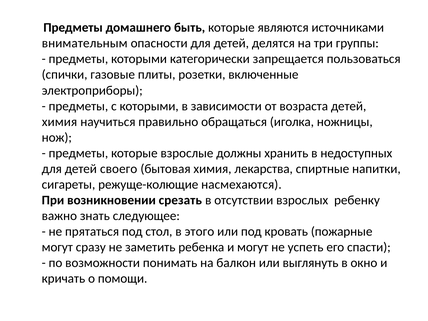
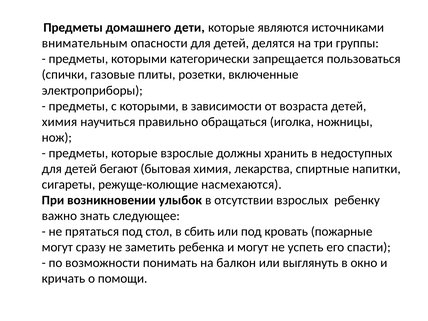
быть: быть -> дети
своего: своего -> бегают
срезать: срезать -> улыбок
этого: этого -> сбить
